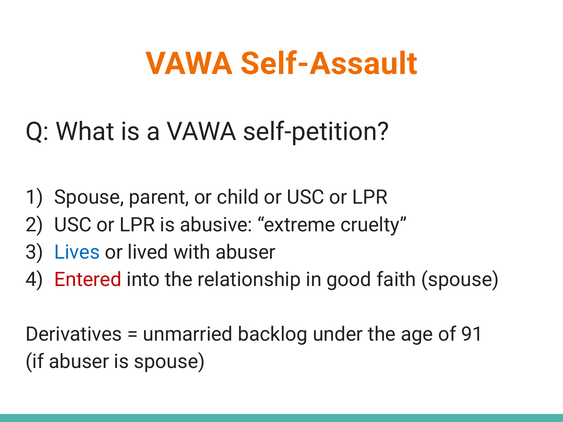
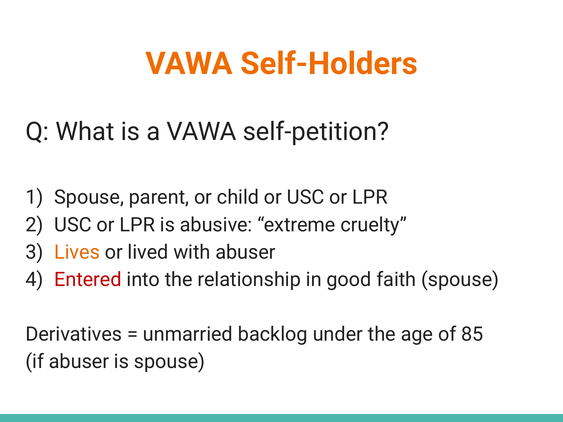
Self-Assault: Self-Assault -> Self-Holders
Lives colour: blue -> orange
91: 91 -> 85
